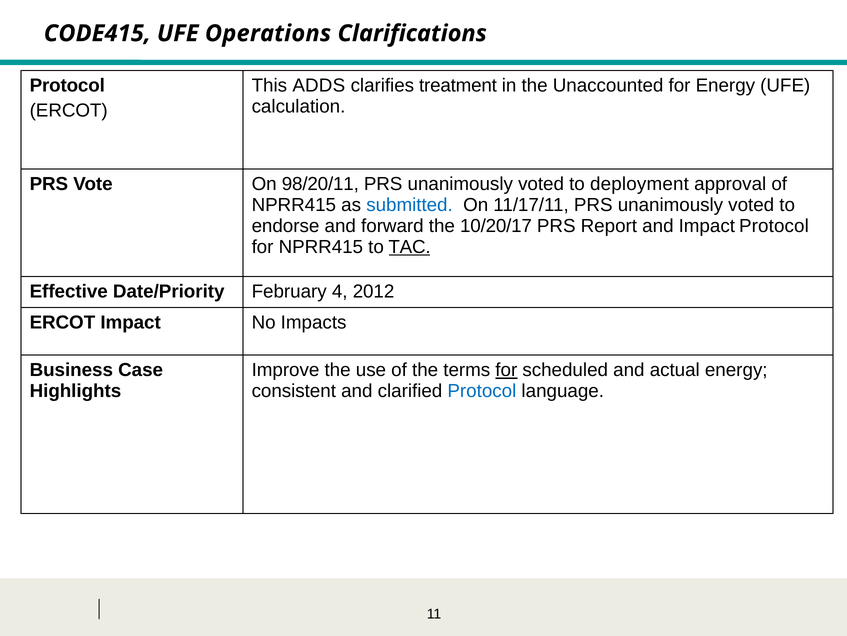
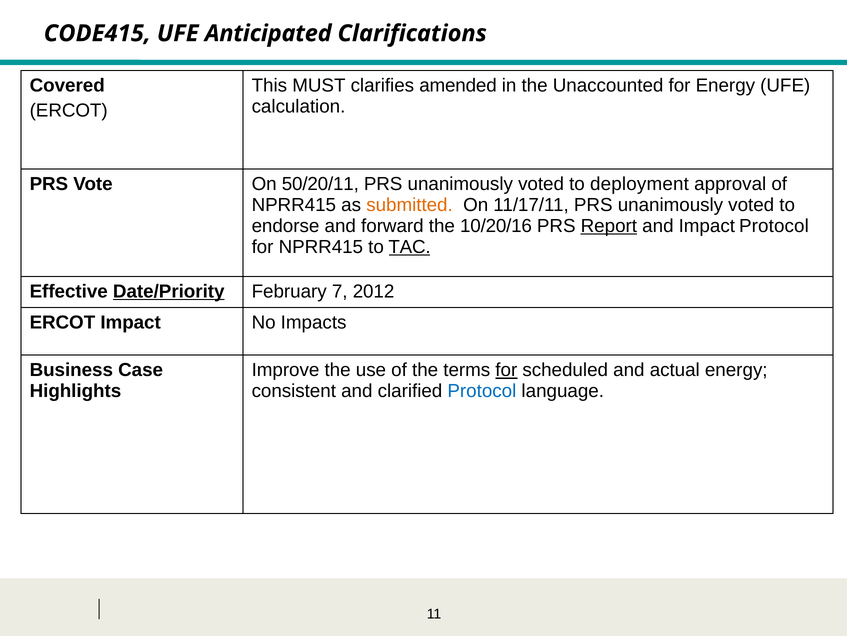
Operations: Operations -> Anticipated
Protocol at (67, 86): Protocol -> Covered
ADDS: ADDS -> MUST
treatment: treatment -> amended
98/20/11: 98/20/11 -> 50/20/11
submitted colour: blue -> orange
10/20/17: 10/20/17 -> 10/20/16
Report underline: none -> present
Date/Priority underline: none -> present
4: 4 -> 7
